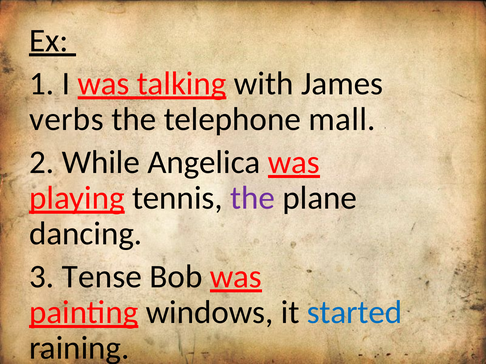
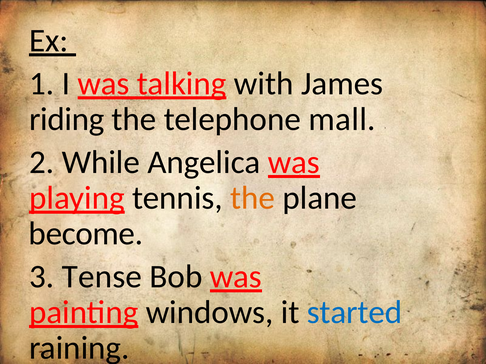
verbs: verbs -> riding
the at (253, 198) colour: purple -> orange
dancing: dancing -> become
